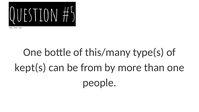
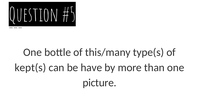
from: from -> have
people: people -> picture
